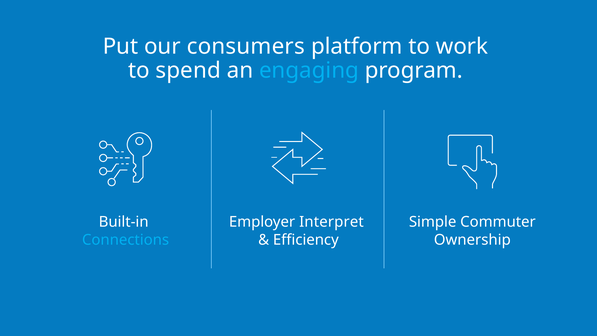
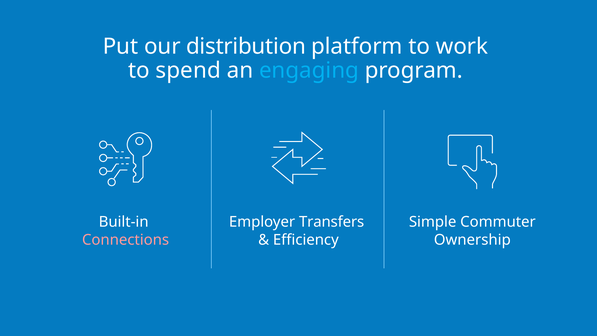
consumers: consumers -> distribution
Interpret: Interpret -> Transfers
Connections colour: light blue -> pink
